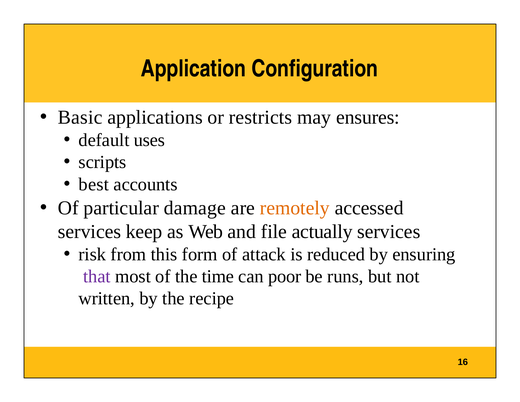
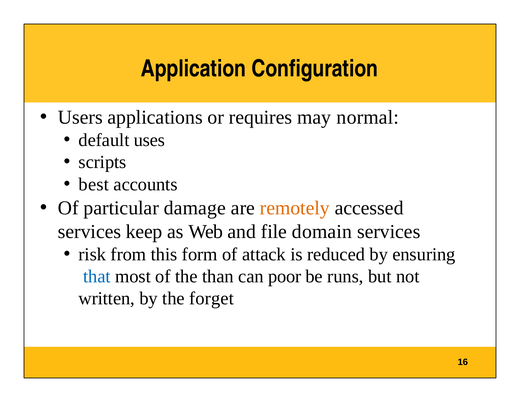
Basic: Basic -> Users
restricts: restricts -> requires
ensures: ensures -> normal
actually: actually -> domain
that colour: purple -> blue
time: time -> than
recipe: recipe -> forget
